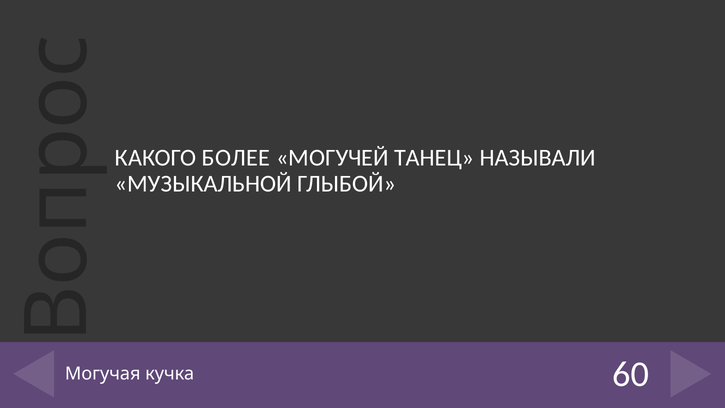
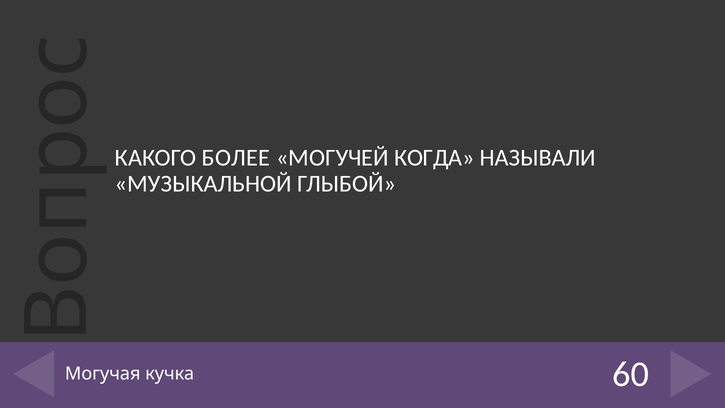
ТАНЕЦ: ТАНЕЦ -> КОГДА
